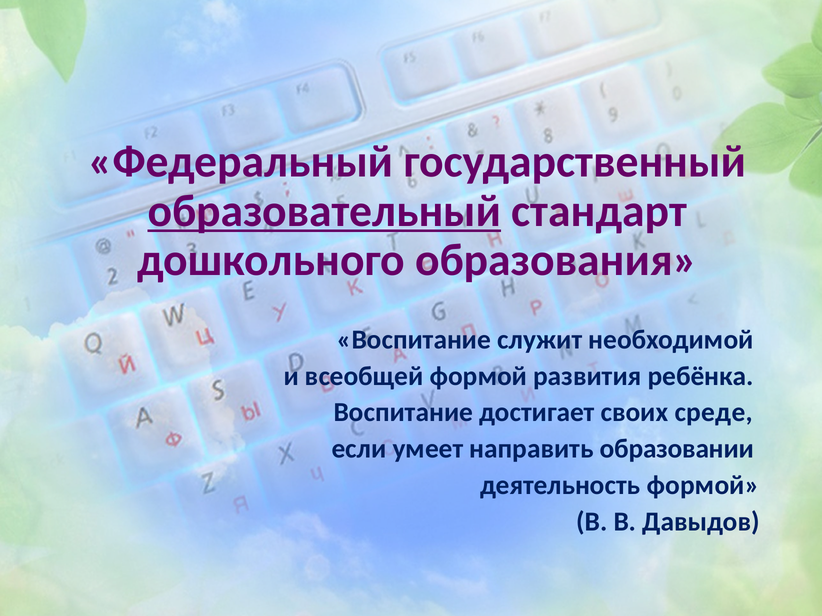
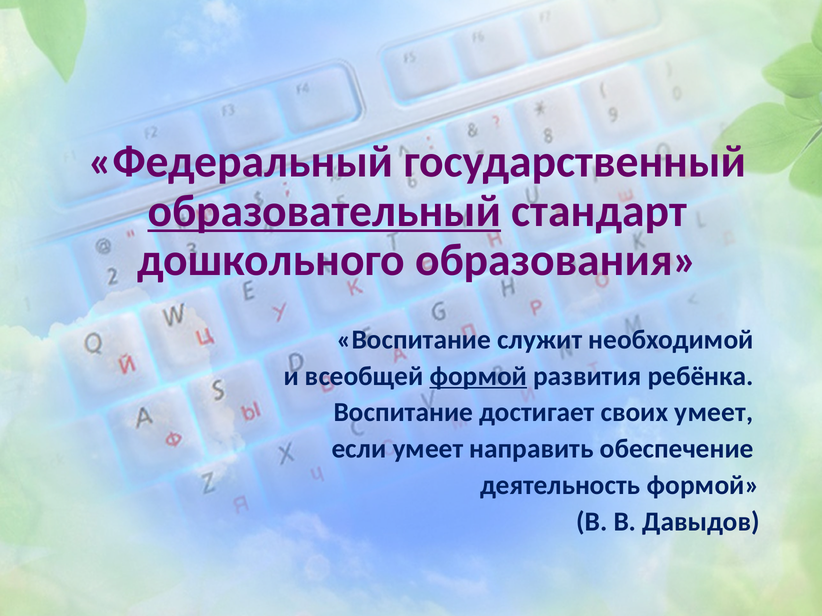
формой at (478, 376) underline: none -> present
своих среде: среде -> умеет
образовании: образовании -> обеспечение
